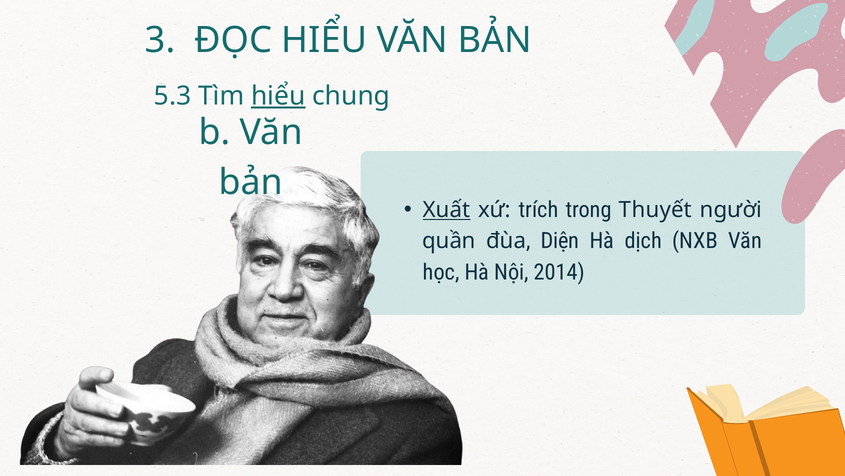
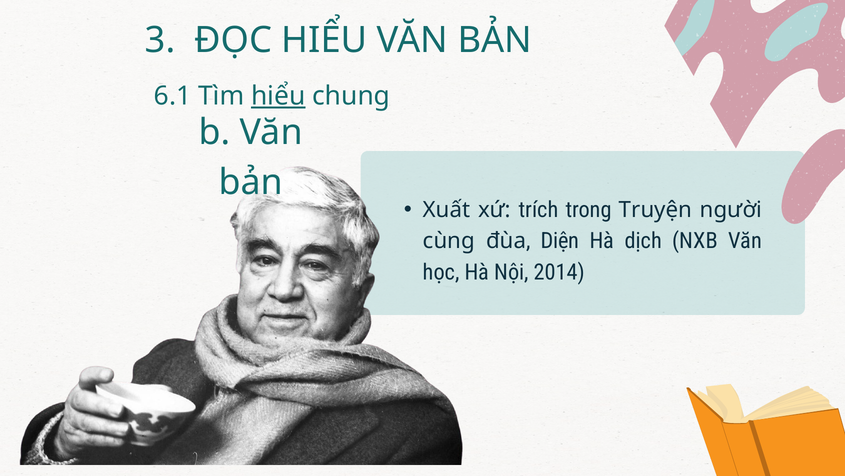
5.3: 5.3 -> 6.1
Xuất underline: present -> none
Thuyết: Thuyết -> Truyện
quần: quần -> cùng
